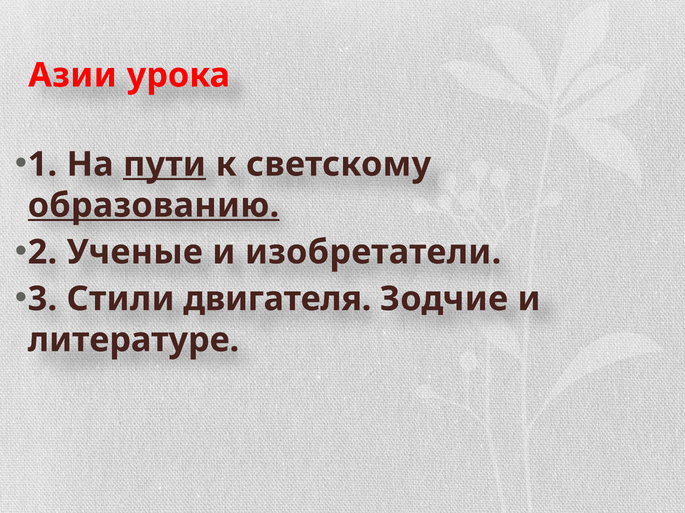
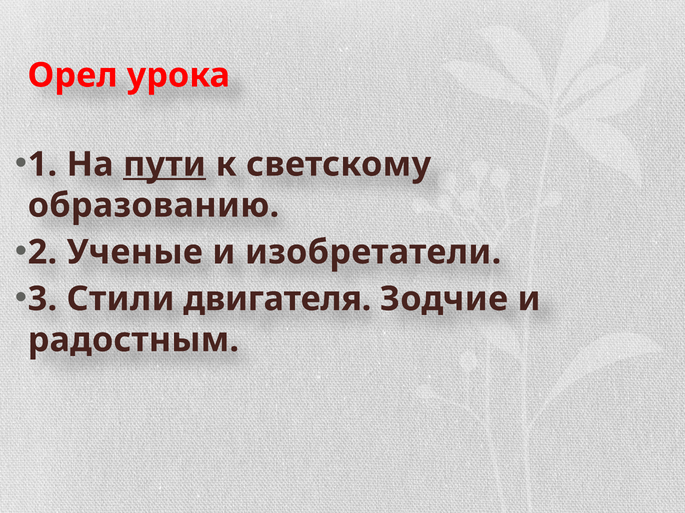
Азии: Азии -> Орел
образованию underline: present -> none
литературе: литературе -> радостным
